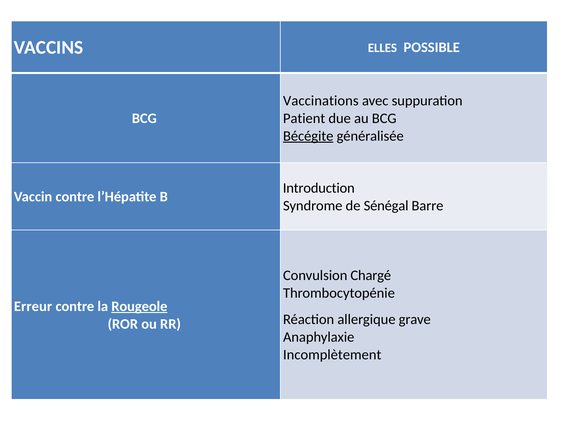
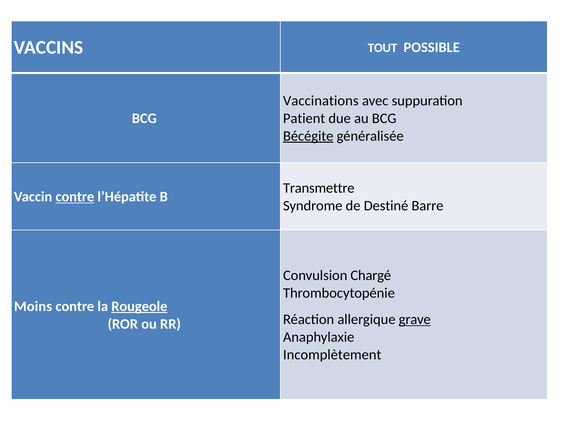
ELLES: ELLES -> TOUT
Introduction: Introduction -> Transmettre
contre at (75, 197) underline: none -> present
Sénégal: Sénégal -> Destiné
Erreur: Erreur -> Moins
grave underline: none -> present
